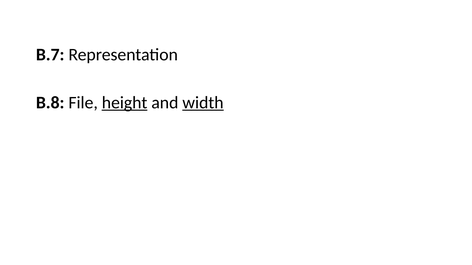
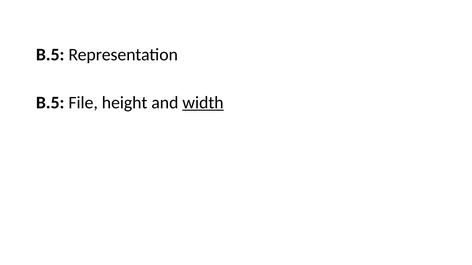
B.7 at (50, 55): B.7 -> B.5
B.8 at (50, 103): B.8 -> B.5
height underline: present -> none
